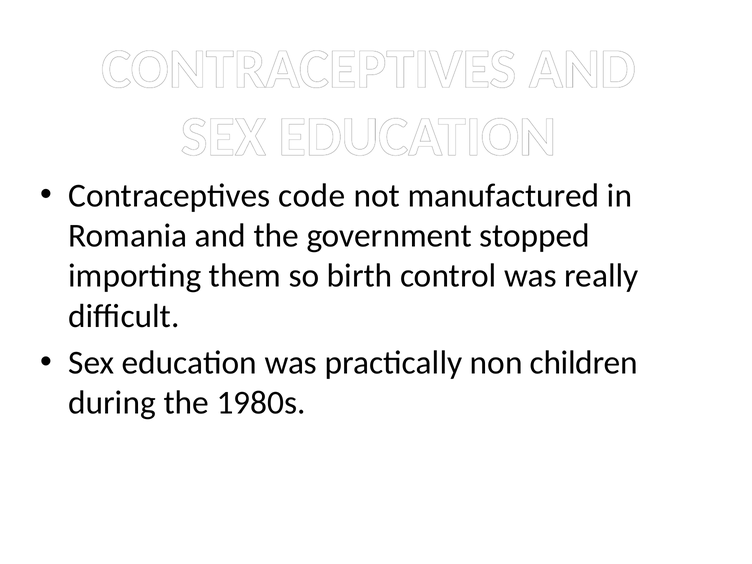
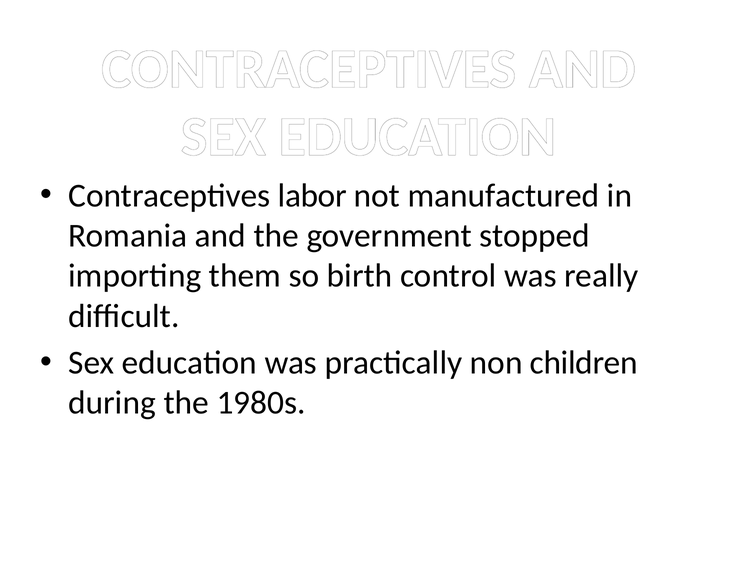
code: code -> labor
